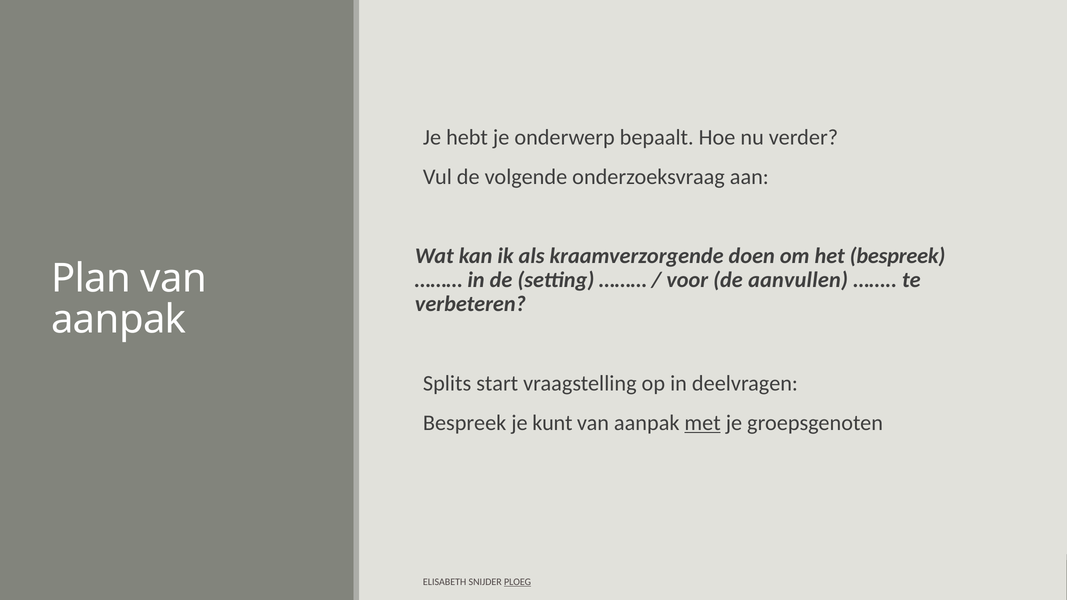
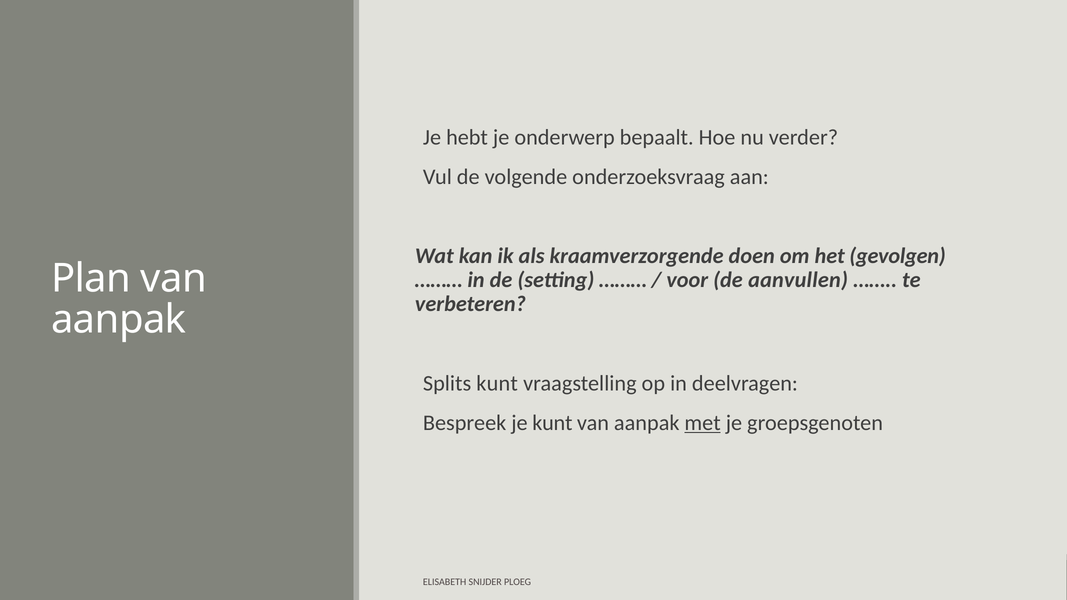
het bespreek: bespreek -> gevolgen
Splits start: start -> kunt
PLOEG underline: present -> none
